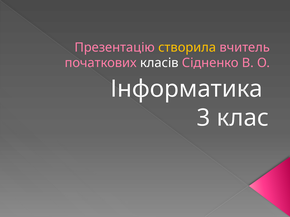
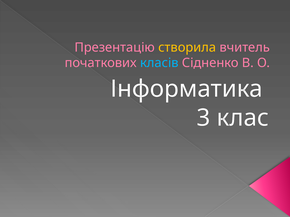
класів colour: white -> light blue
